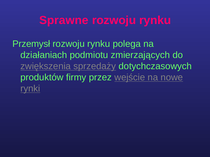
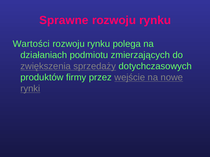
Przemysł: Przemysł -> Wartości
